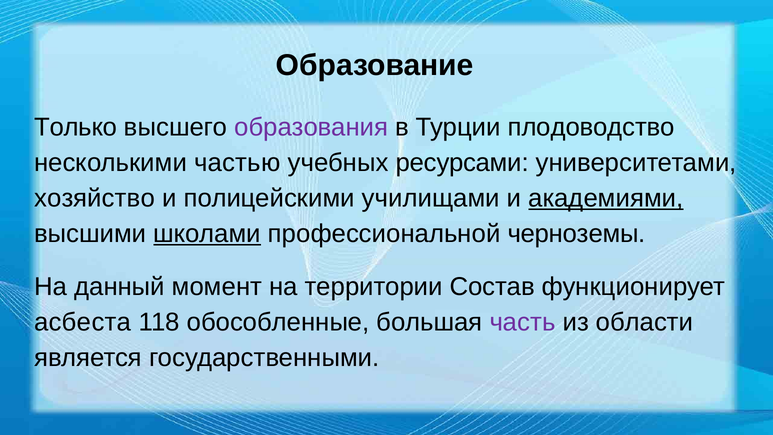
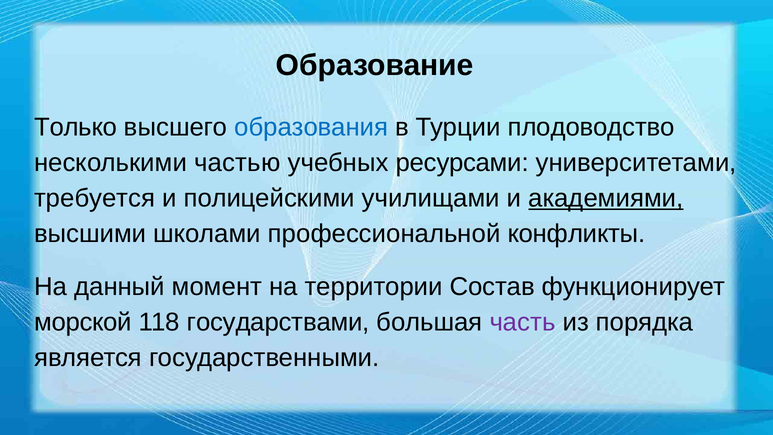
образования colour: purple -> blue
хозяйство: хозяйство -> требуется
школами underline: present -> none
черноземы: черноземы -> конфликты
асбеста: асбеста -> морской
обособленные: обособленные -> государствами
области: области -> порядка
